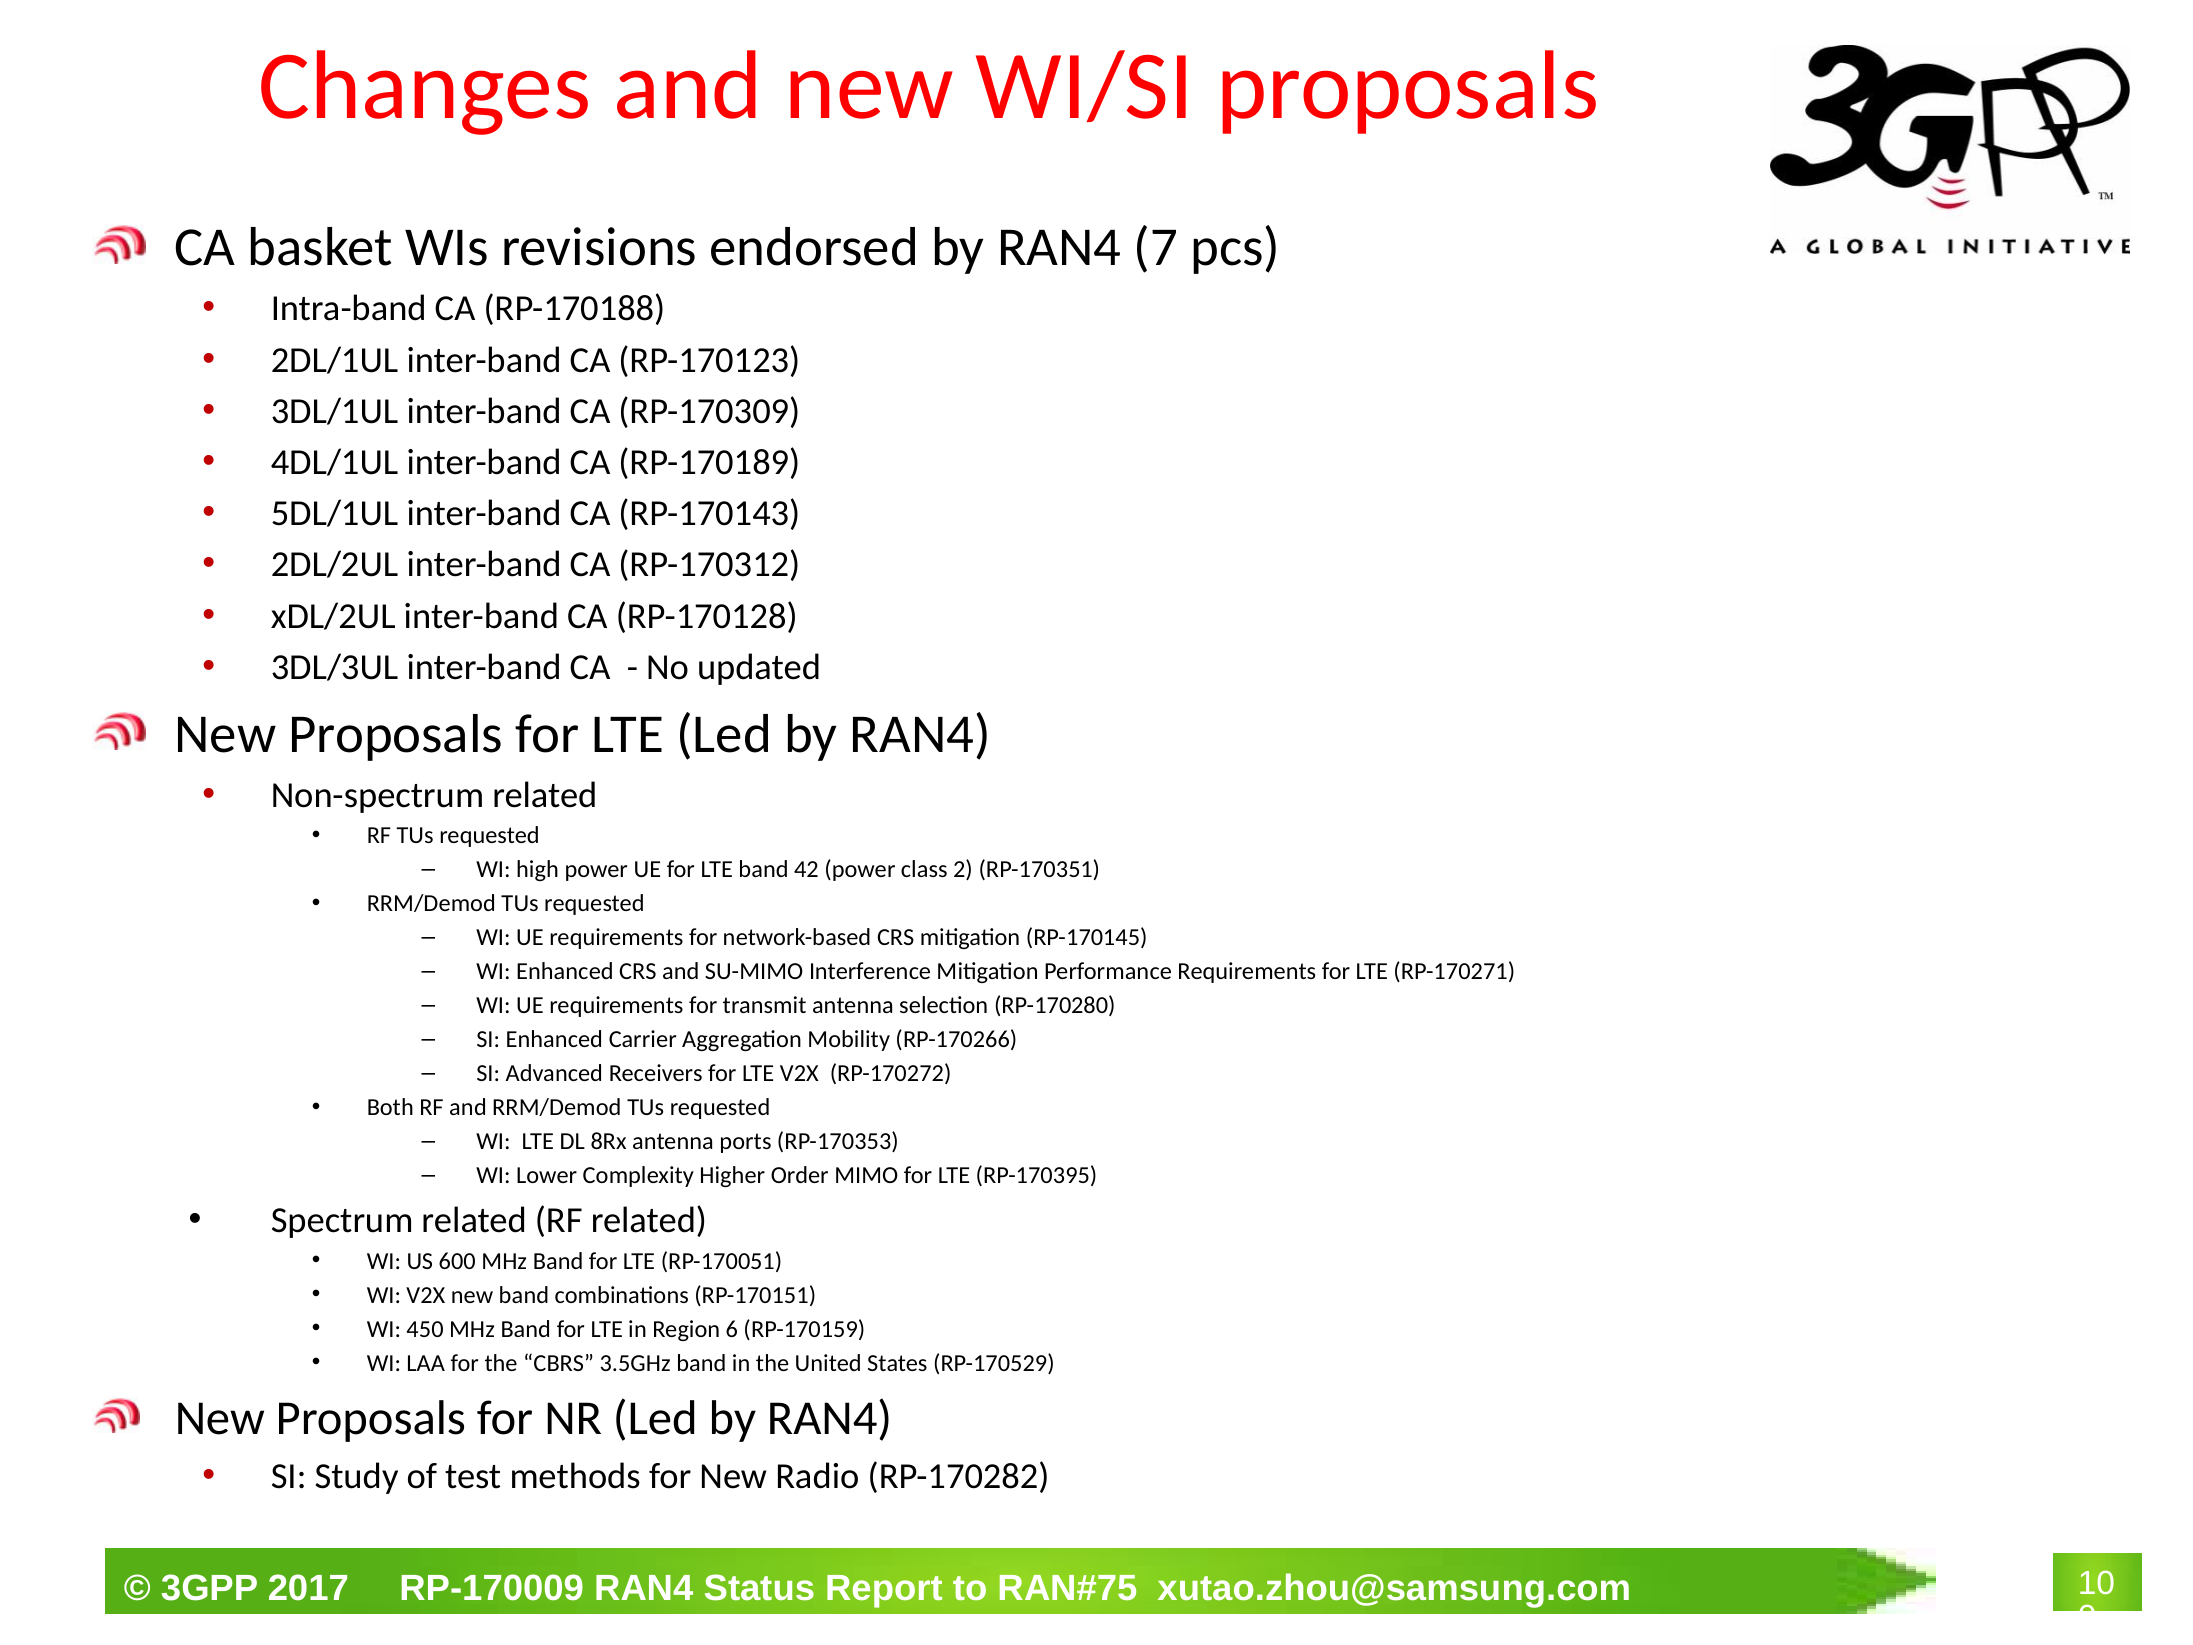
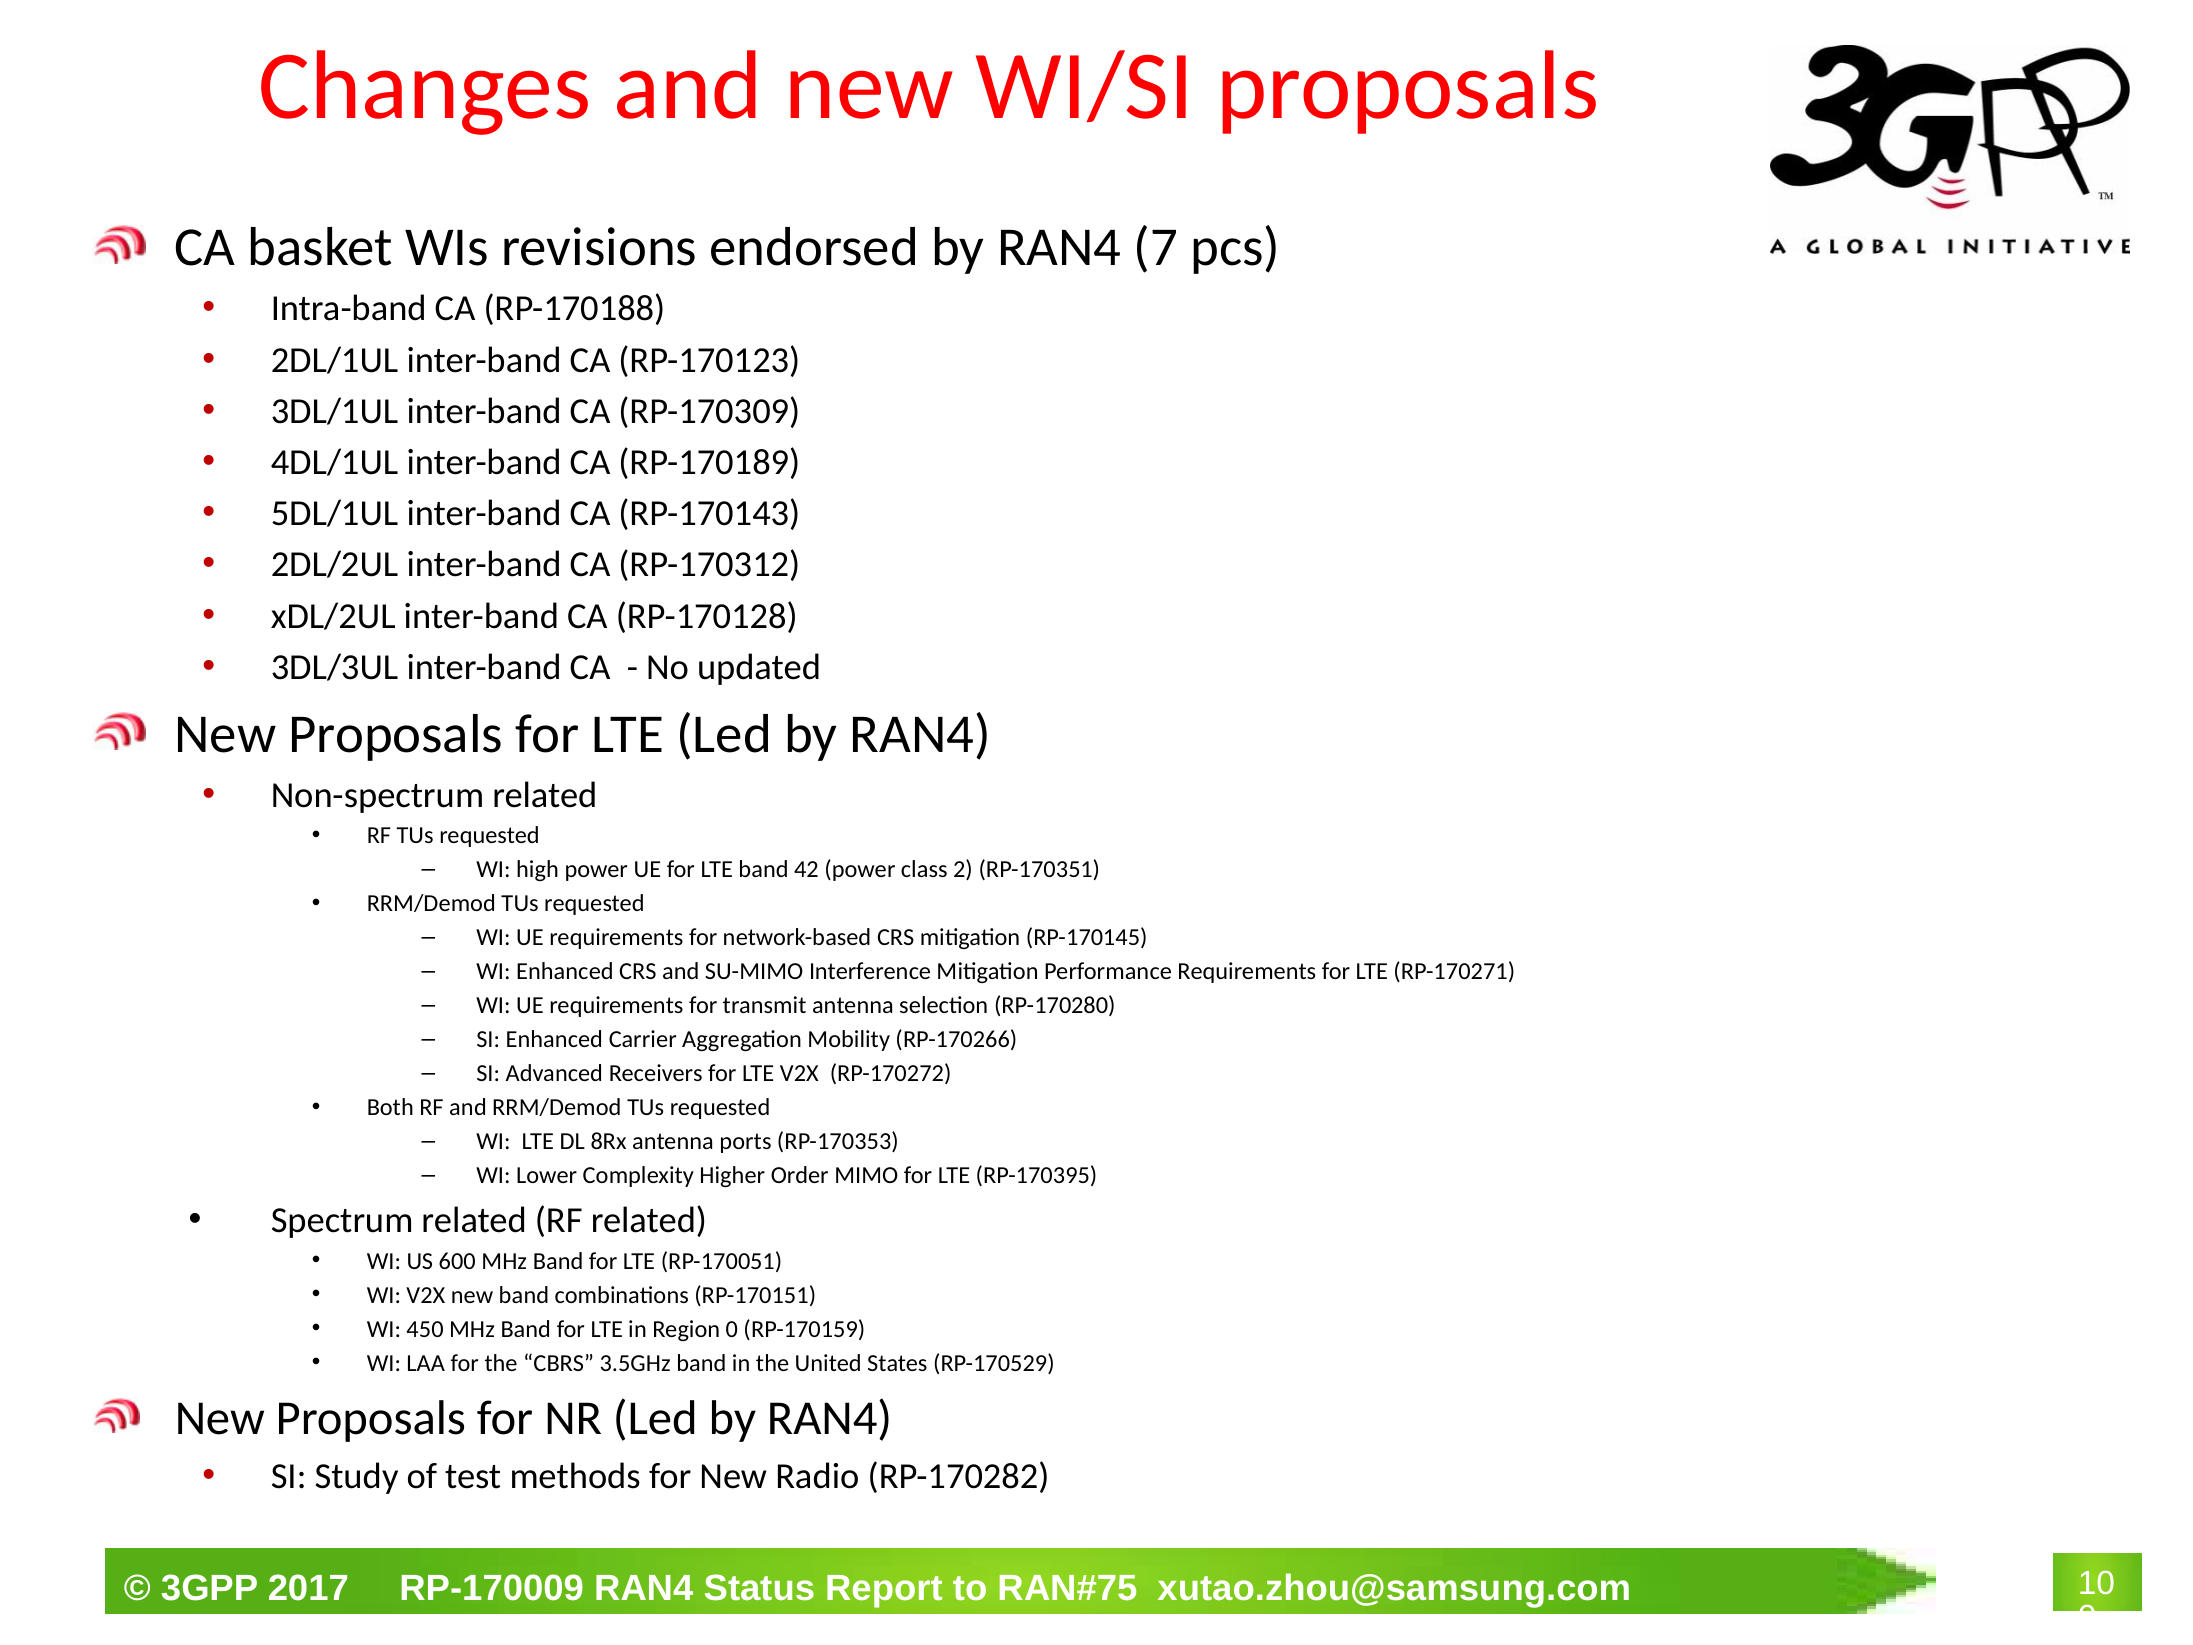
Region 6: 6 -> 0
